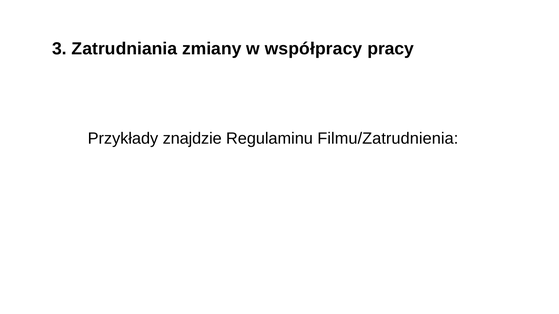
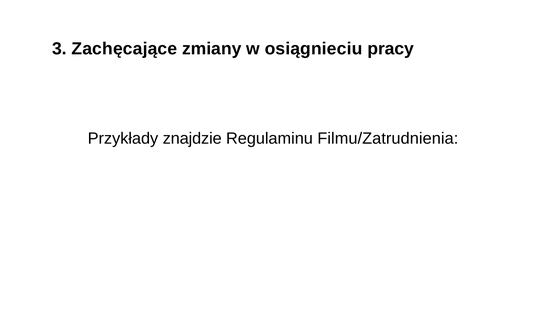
Zatrudniania: Zatrudniania -> Zachęcające
współpracy: współpracy -> osiągnieciu
